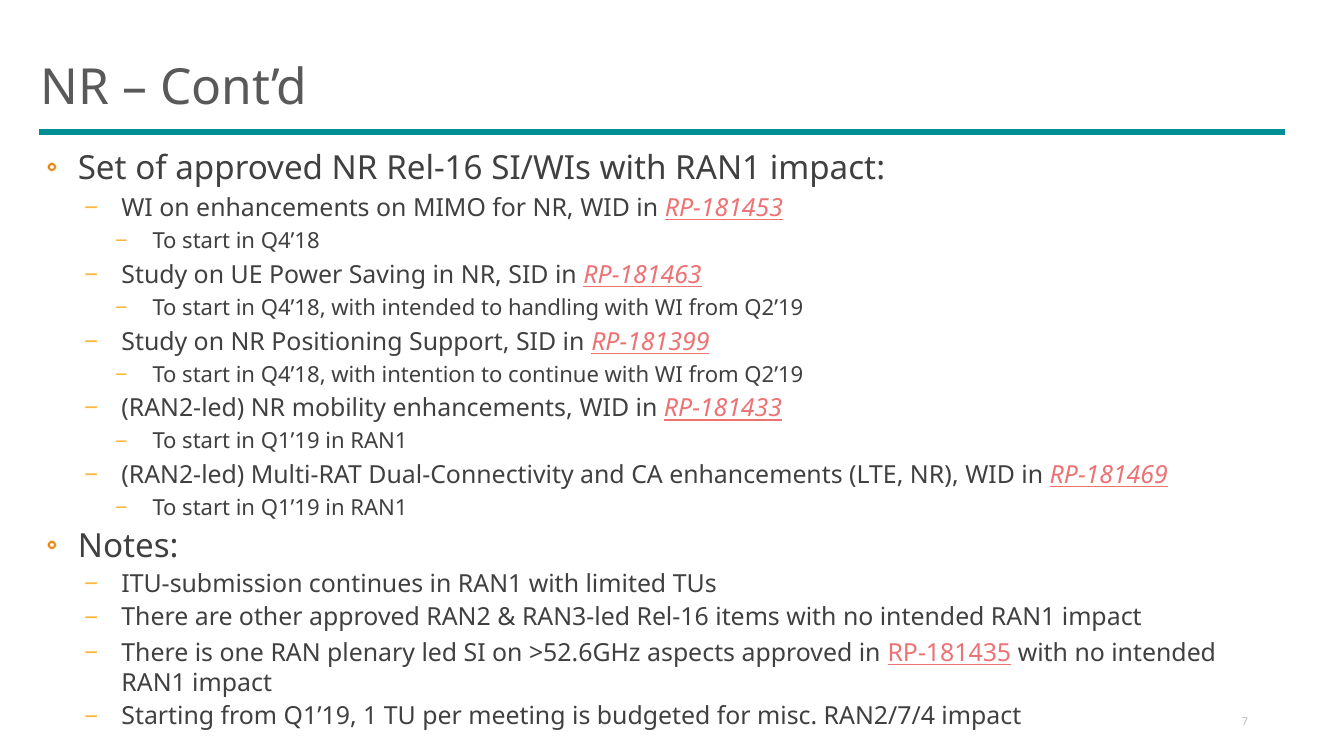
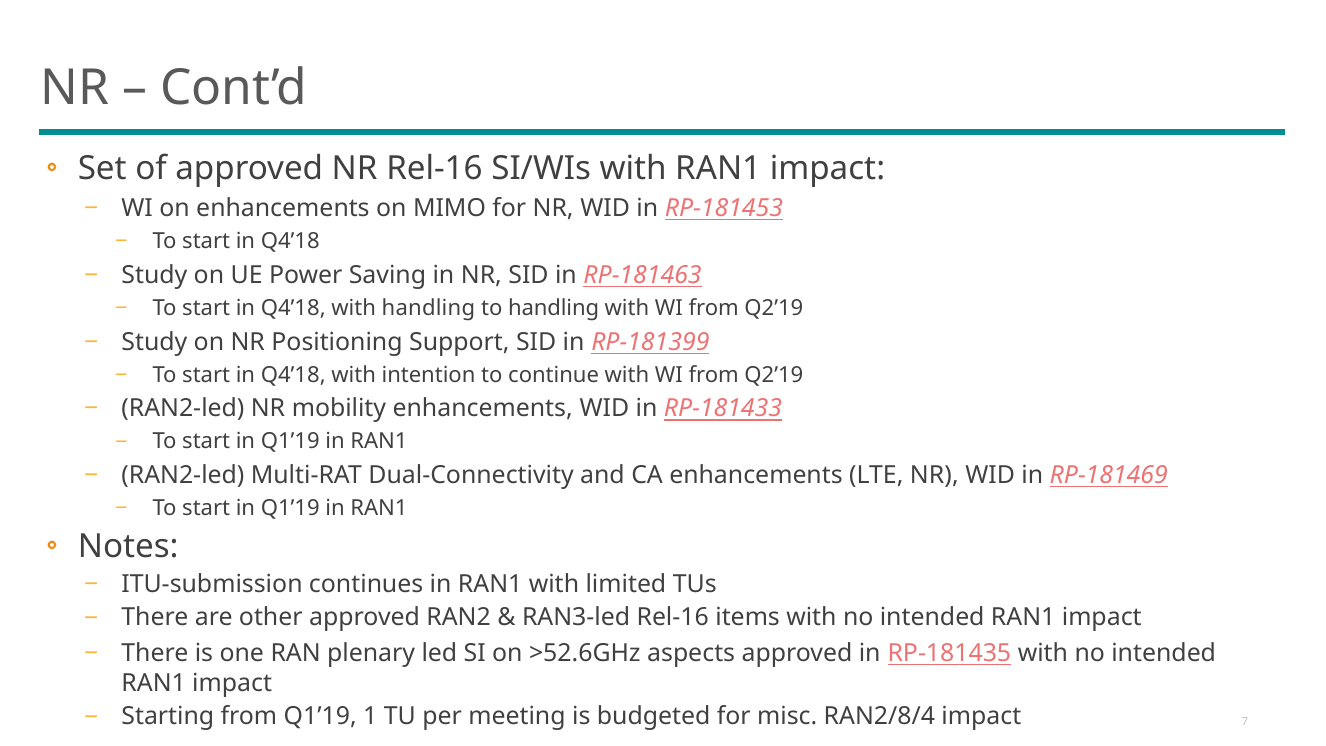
with intended: intended -> handling
RAN2/7/4: RAN2/7/4 -> RAN2/8/4
